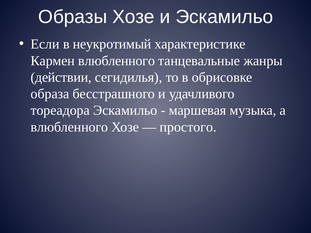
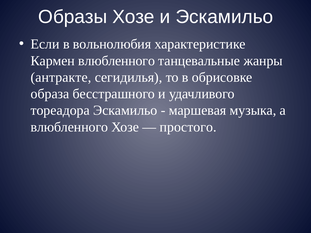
неукротимый: неукротимый -> вольнолюбия
действии: действии -> антракте
